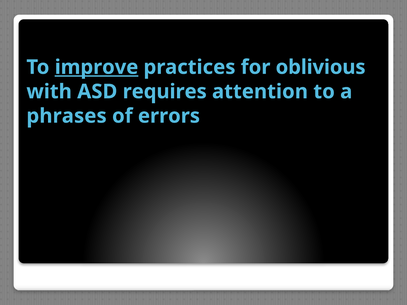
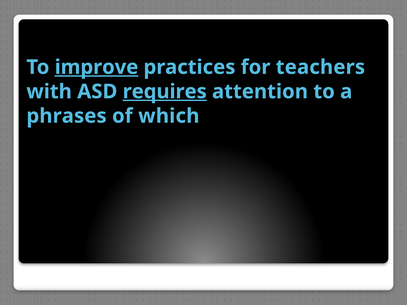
oblivious: oblivious -> teachers
requires underline: none -> present
errors: errors -> which
